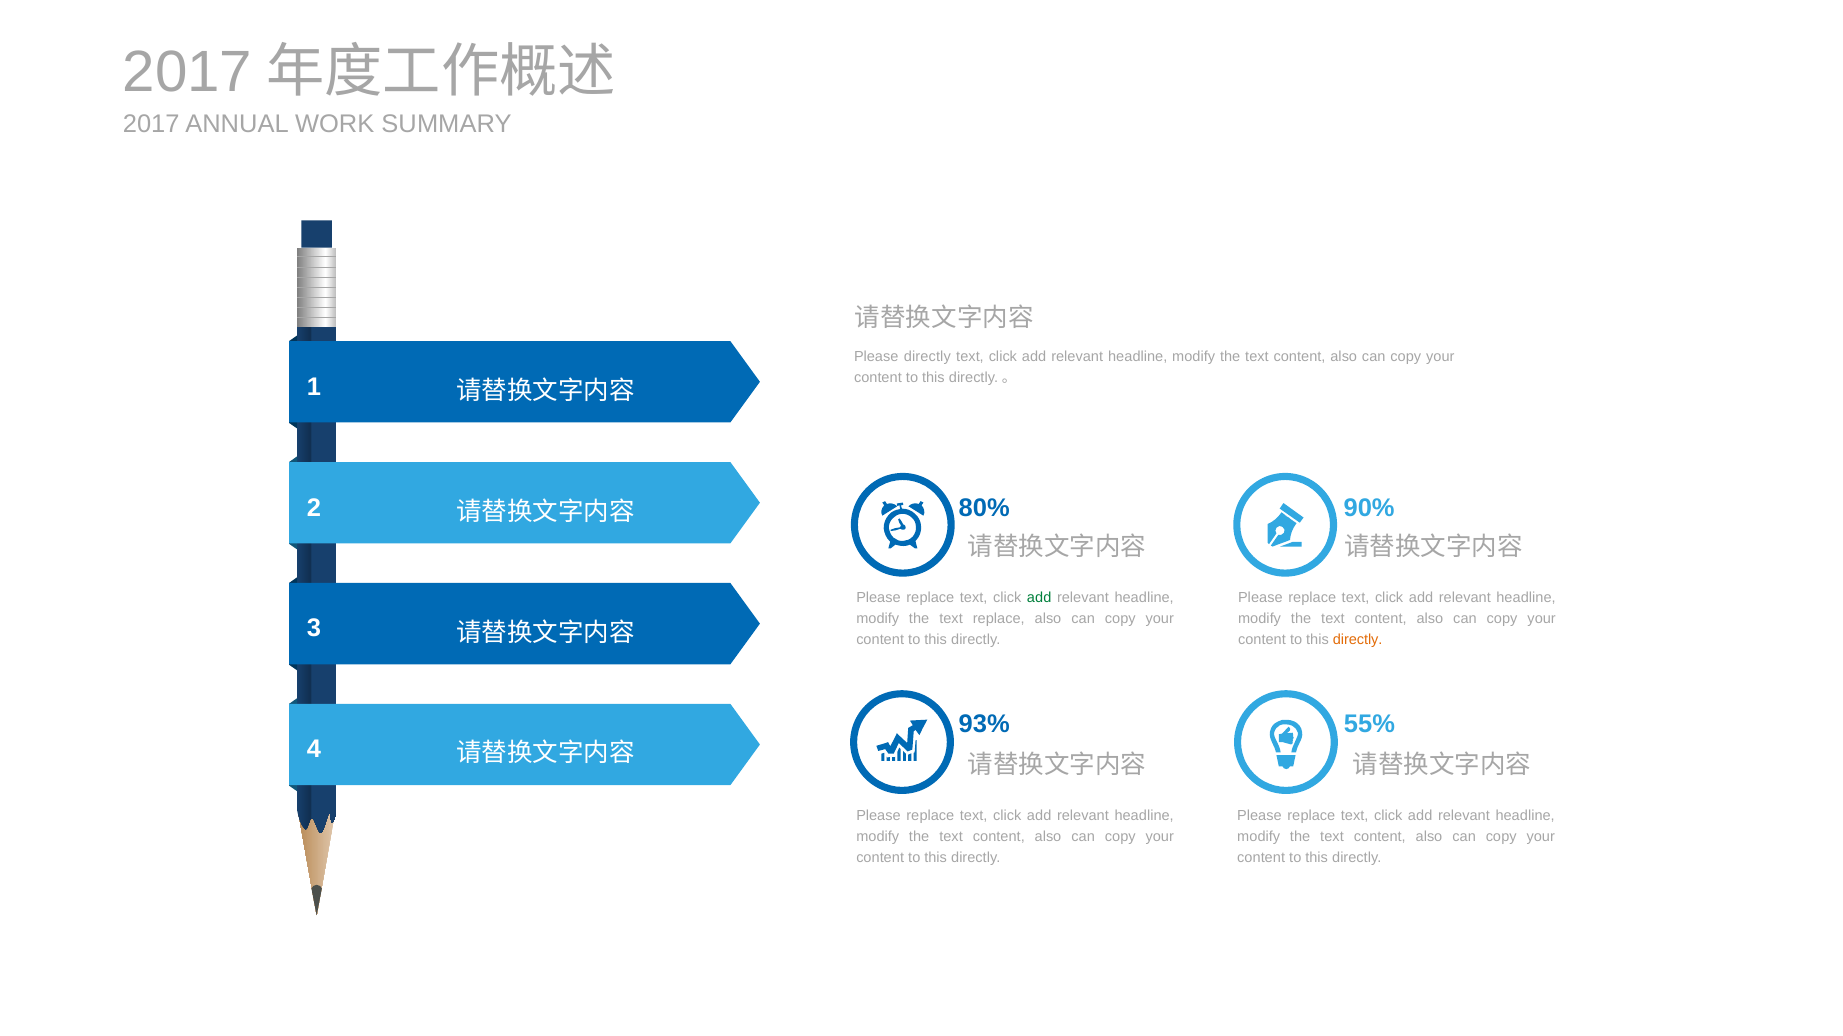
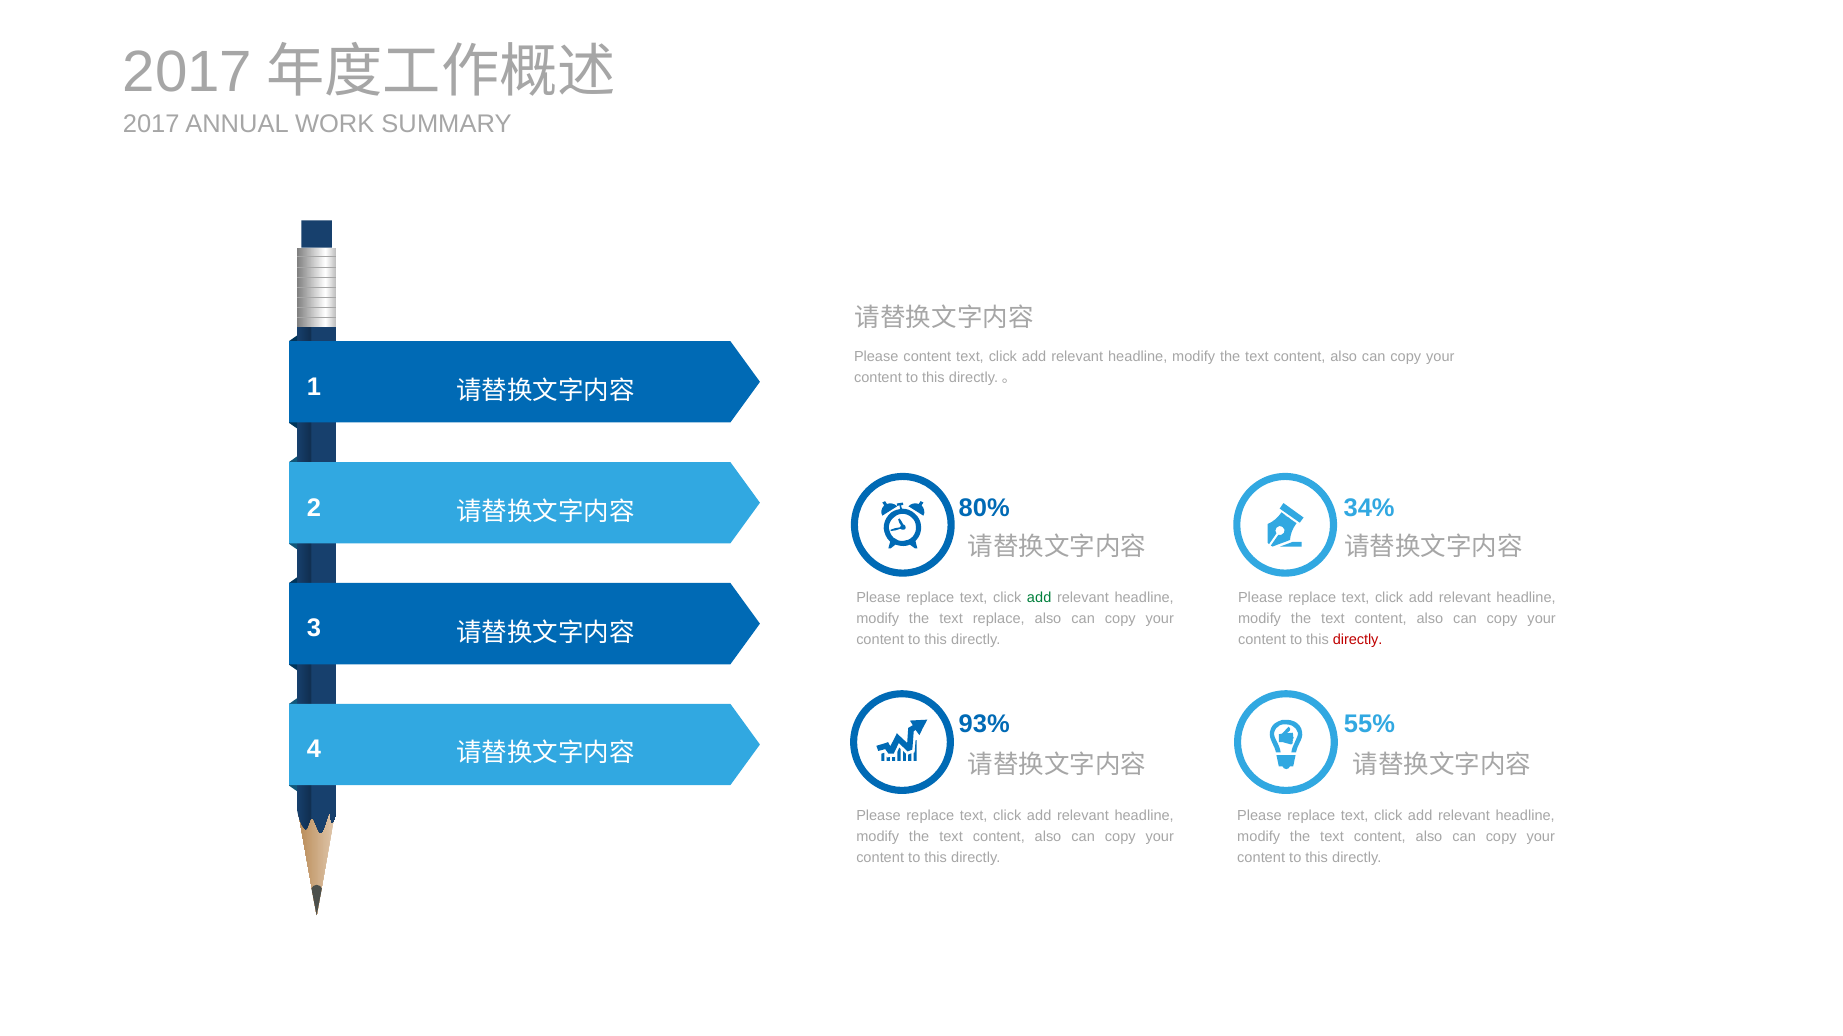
Please directly: directly -> content
90%: 90% -> 34%
directly at (1358, 640) colour: orange -> red
